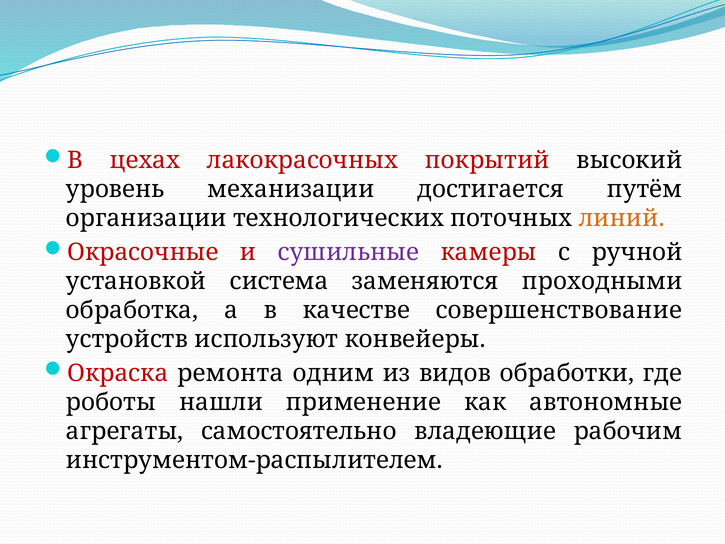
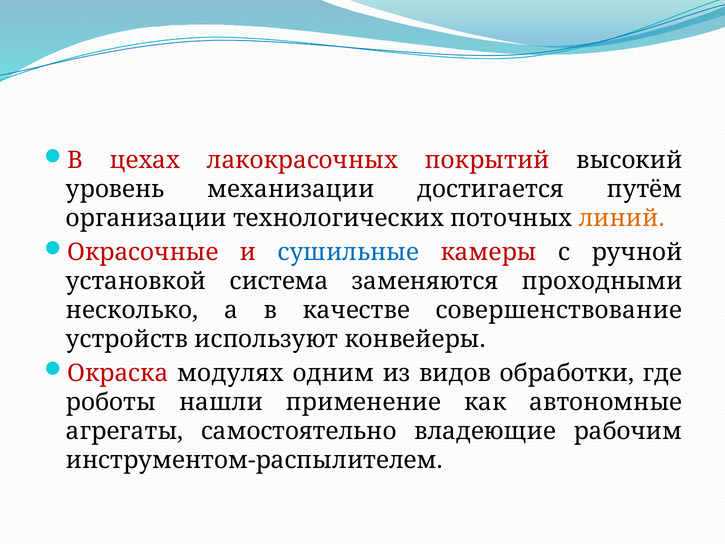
сушильные colour: purple -> blue
обработка: обработка -> несколько
ремонта: ремонта -> модулях
